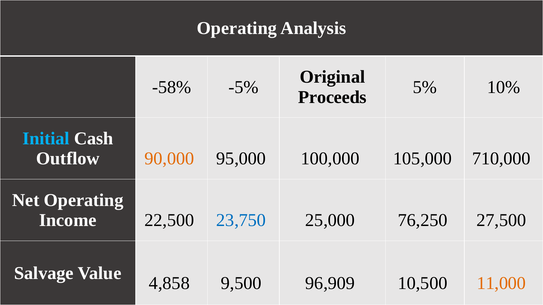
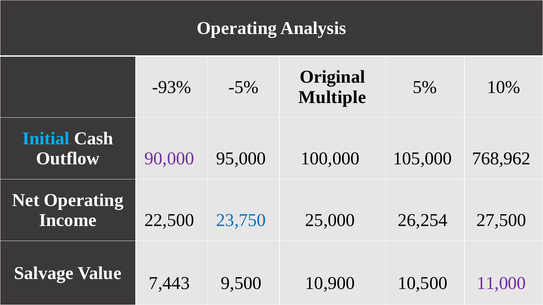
-58%: -58% -> -93%
Proceeds: Proceeds -> Multiple
90,000 colour: orange -> purple
710,000: 710,000 -> 768,962
76,250: 76,250 -> 26,254
4,858: 4,858 -> 7,443
96,909: 96,909 -> 10,900
11,000 colour: orange -> purple
